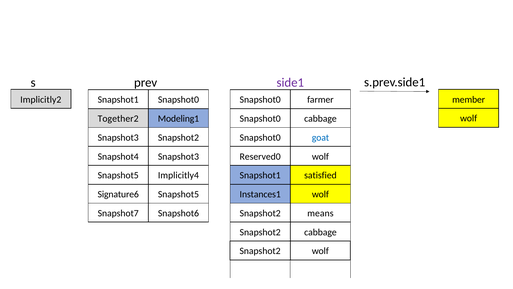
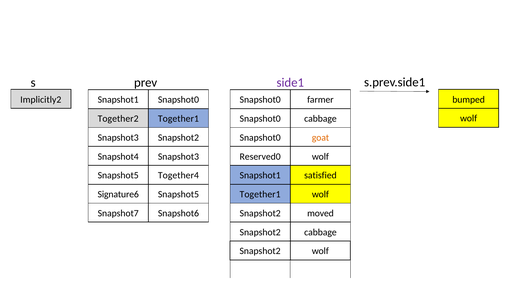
member: member -> bumped
Modeling1 at (178, 119): Modeling1 -> Together1
goat colour: blue -> orange
Implicitly4: Implicitly4 -> Together4
Instances1 at (260, 194): Instances1 -> Together1
means: means -> moved
